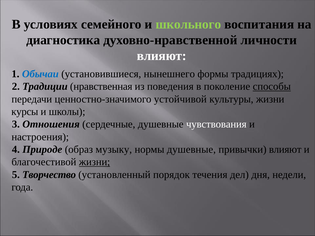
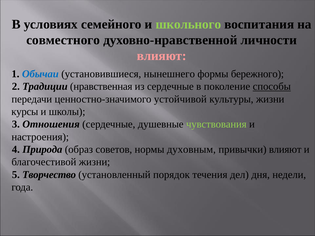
диагностика: диагностика -> совместного
влияют at (162, 56) colour: white -> pink
традициях: традициях -> бережного
из поведения: поведения -> сердечные
чувствования colour: white -> light green
Природе: Природе -> Природа
музыку: музыку -> советов
нормы душевные: душевные -> духовным
жизни at (95, 162) underline: present -> none
